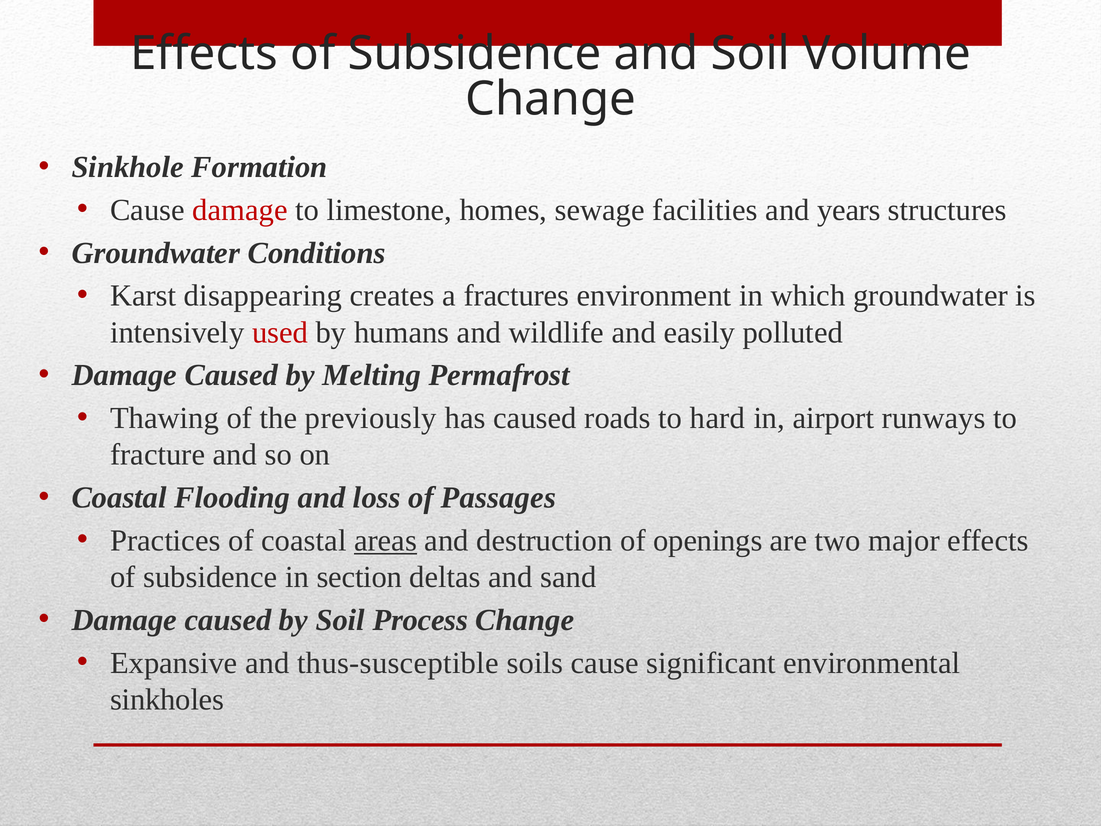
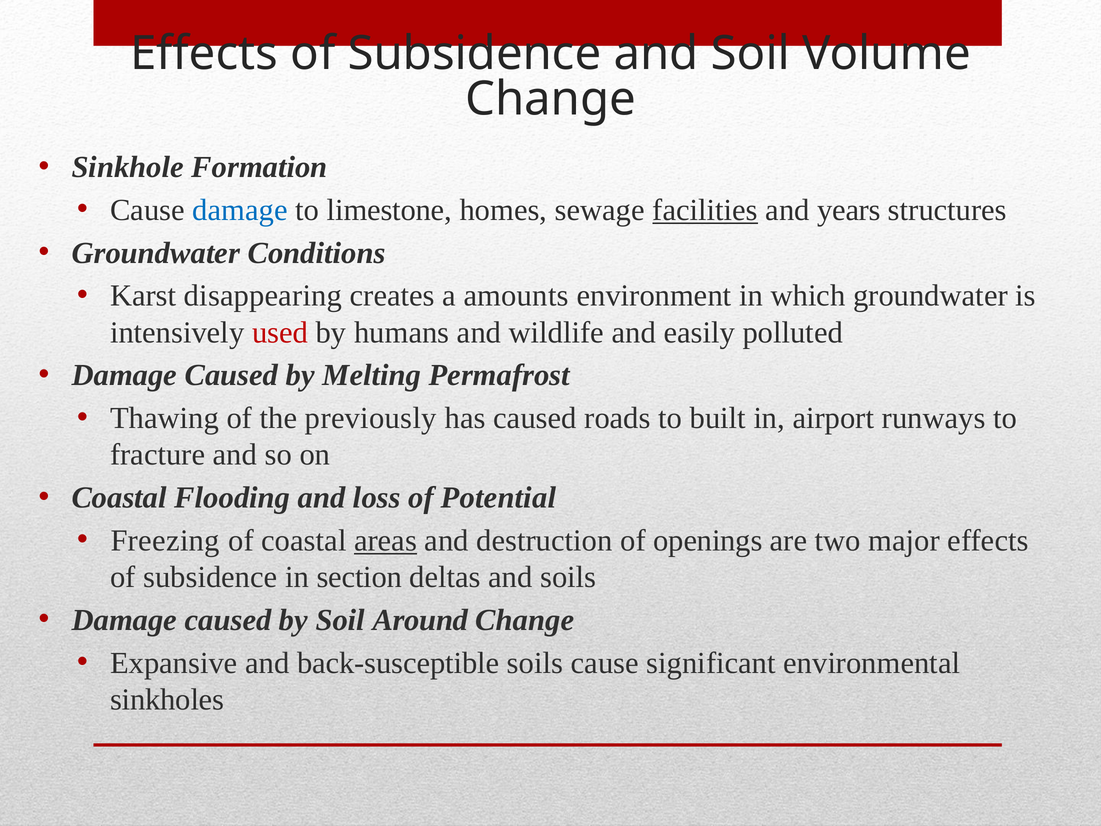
damage at (240, 210) colour: red -> blue
facilities underline: none -> present
fractures: fractures -> amounts
hard: hard -> built
Passages: Passages -> Potential
Practices: Practices -> Freezing
and sand: sand -> soils
Process: Process -> Around
thus-susceptible: thus-susceptible -> back-susceptible
